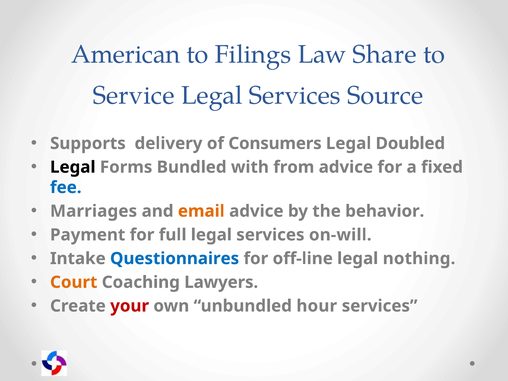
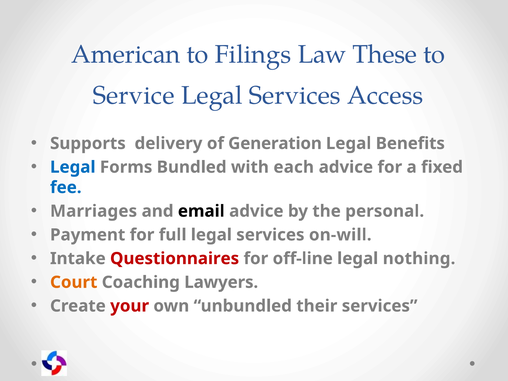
Share: Share -> These
Source: Source -> Access
Consumers: Consumers -> Generation
Doubled: Doubled -> Benefits
Legal at (73, 167) colour: black -> blue
from: from -> each
email colour: orange -> black
behavior: behavior -> personal
Questionnaires colour: blue -> red
hour: hour -> their
